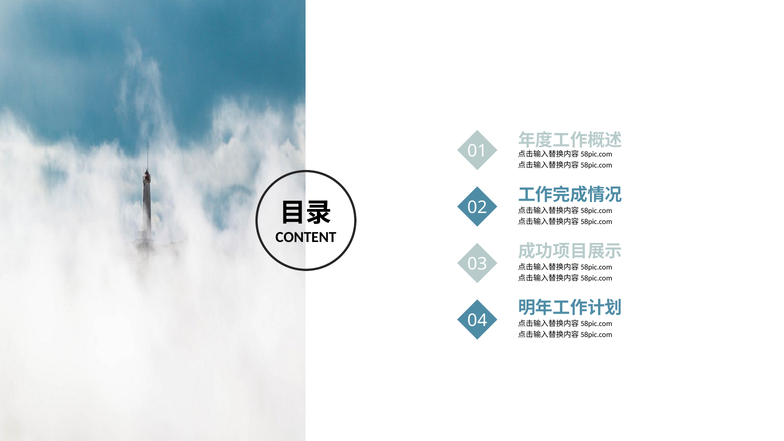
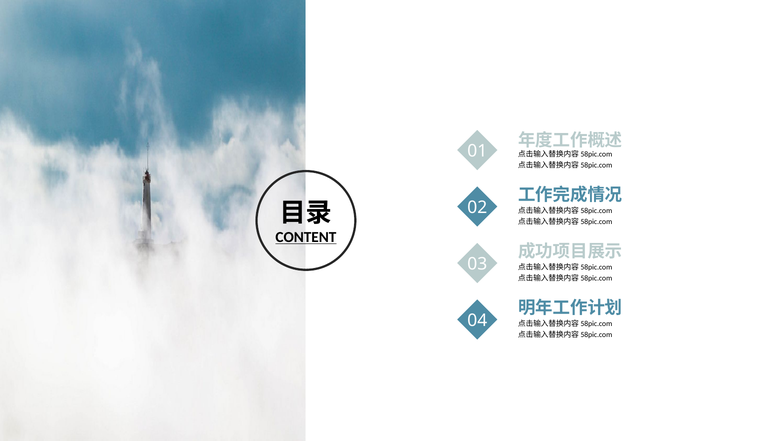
CONTENT underline: none -> present
